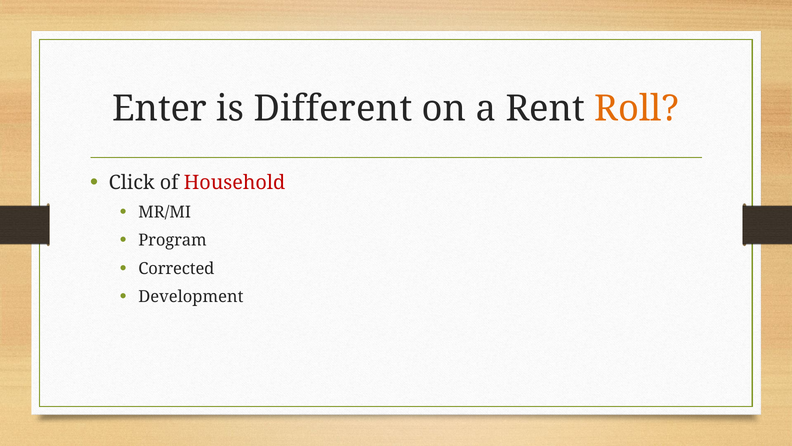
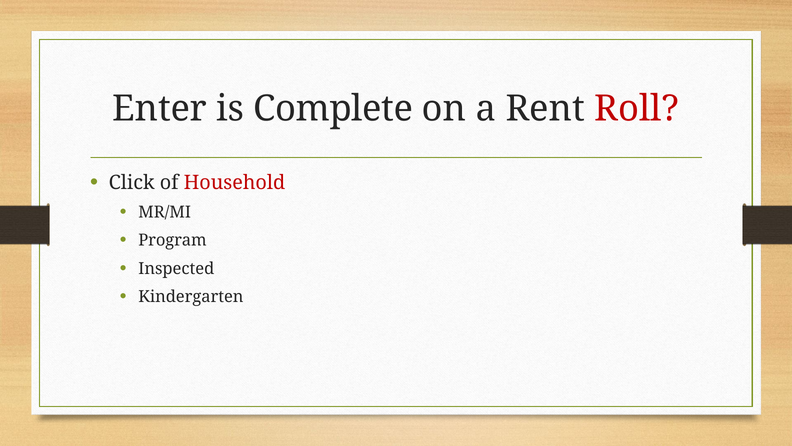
Different: Different -> Complete
Roll colour: orange -> red
Corrected: Corrected -> Inspected
Development: Development -> Kindergarten
